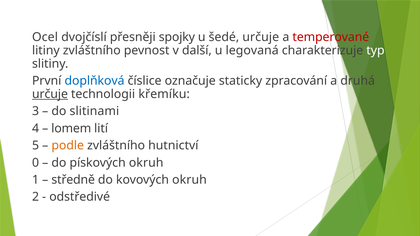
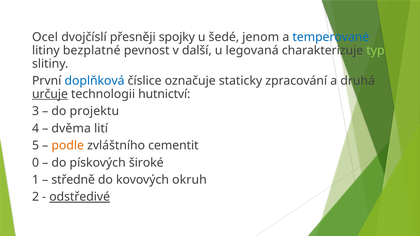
šedé určuje: určuje -> jenom
temperované colour: red -> blue
litiny zvláštního: zvláštního -> bezplatné
typ colour: white -> light green
křemíku: křemíku -> hutnictví
slitinami: slitinami -> projektu
lomem: lomem -> dvěma
hutnictví: hutnictví -> cementit
pískových okruh: okruh -> široké
odstředivé underline: none -> present
